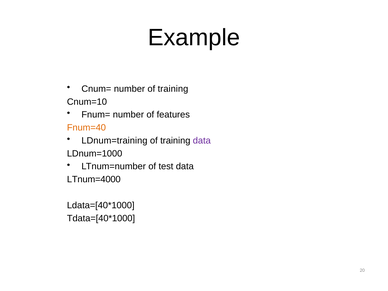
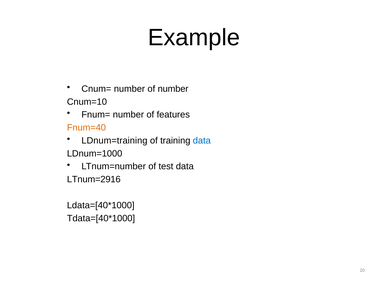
number of training: training -> number
data at (202, 141) colour: purple -> blue
LTnum=4000: LTnum=4000 -> LTnum=2916
